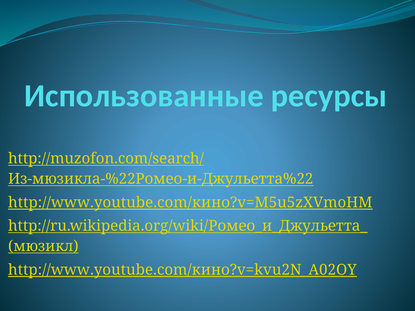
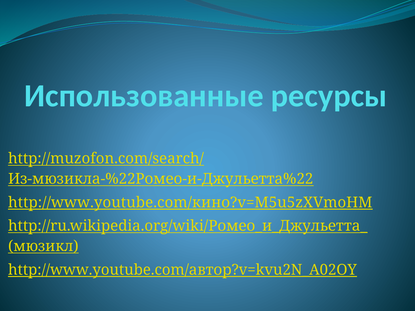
http://www.youtube.com/кино?v=kvu2N_A02OY: http://www.youtube.com/кино?v=kvu2N_A02OY -> http://www.youtube.com/автор?v=kvu2N_A02OY
